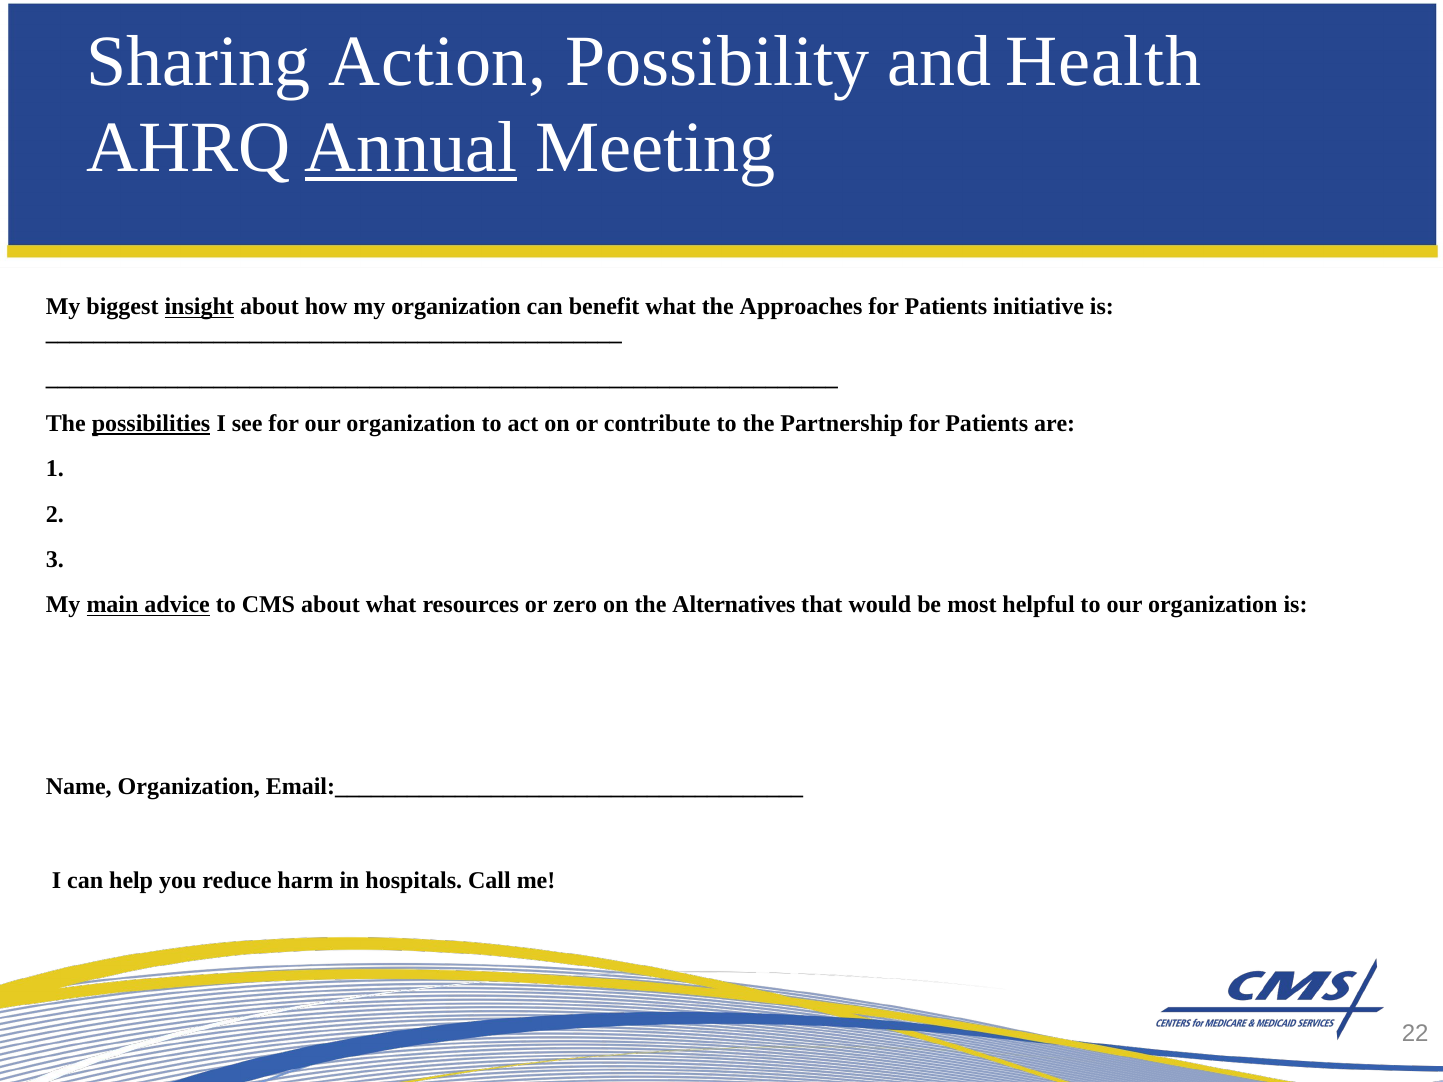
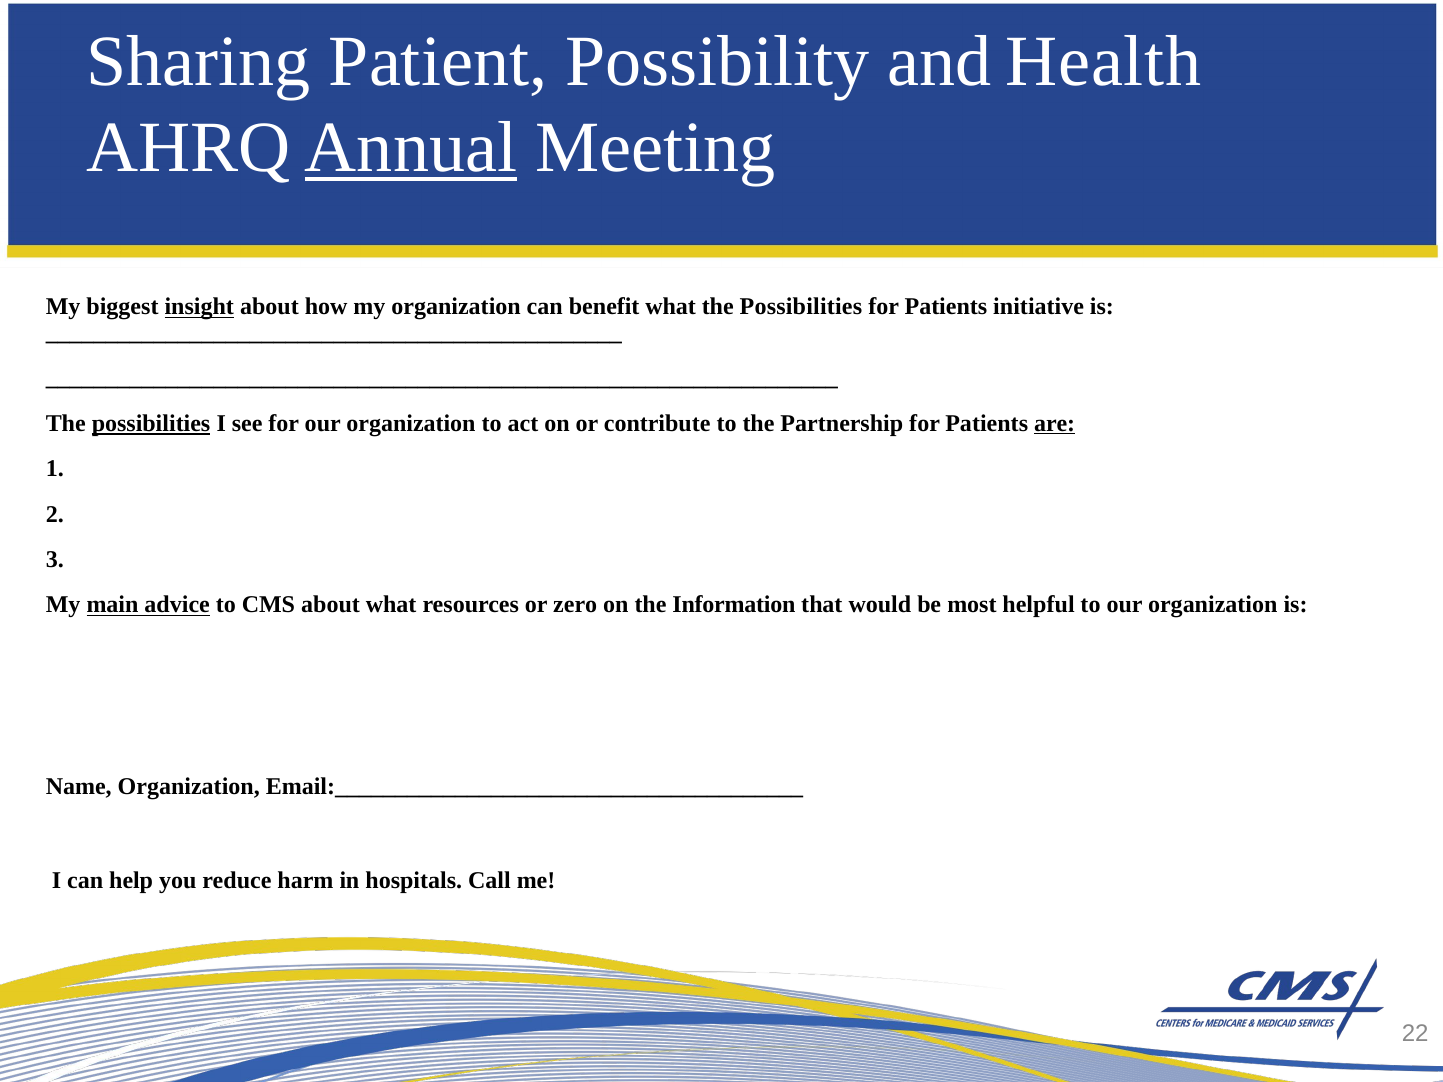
Action: Action -> Patient
Approaches at (801, 307): Approaches -> Possibilities
are underline: none -> present
Alternatives: Alternatives -> Information
